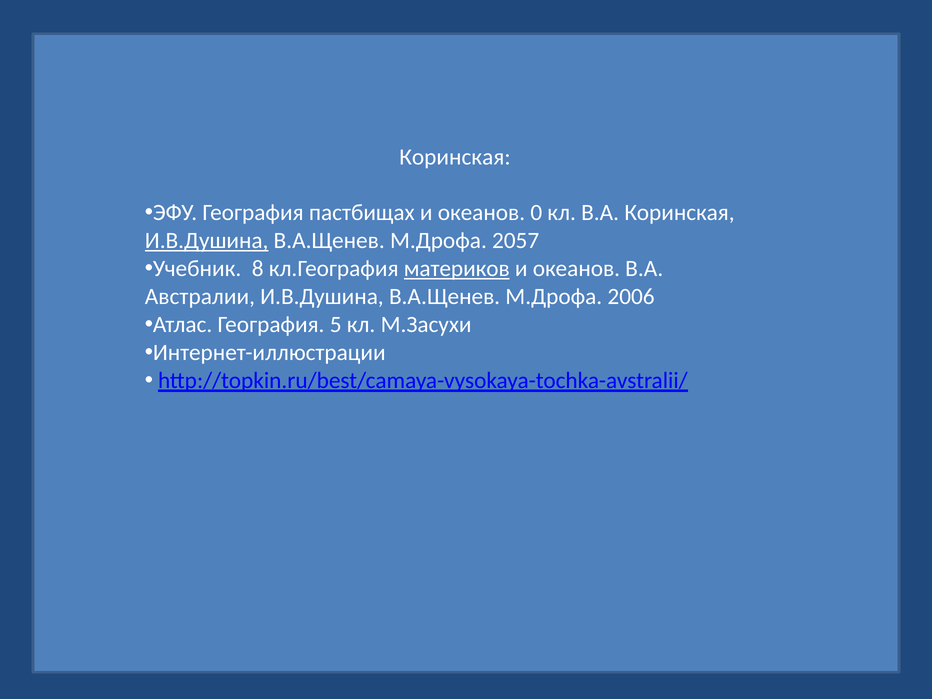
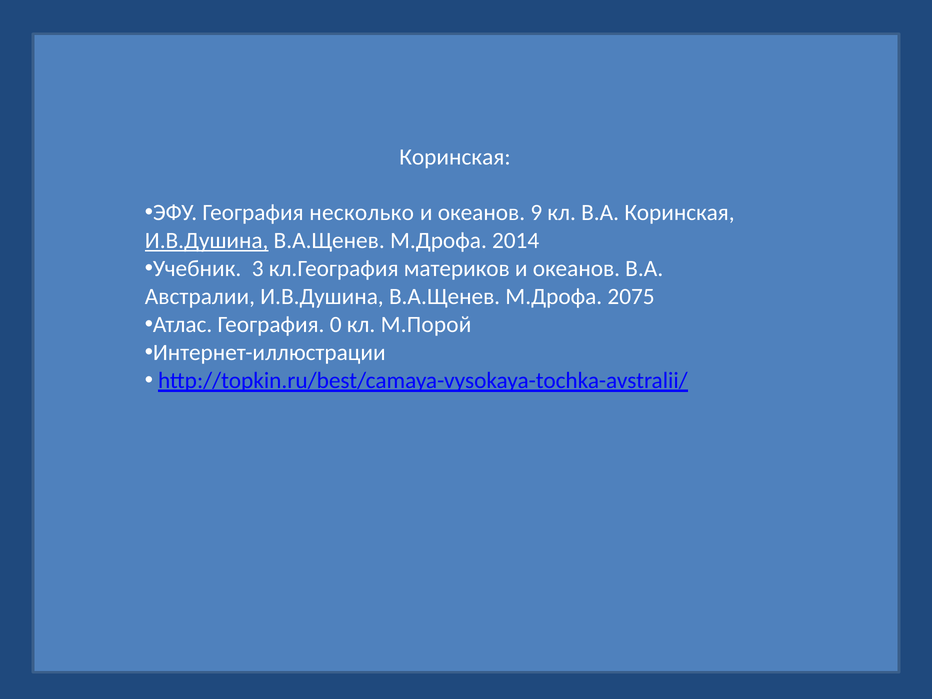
пастбищах: пастбищах -> несколько
0: 0 -> 9
2057: 2057 -> 2014
8: 8 -> 3
материков underline: present -> none
2006: 2006 -> 2075
5: 5 -> 0
М.Засухи: М.Засухи -> М.Порой
